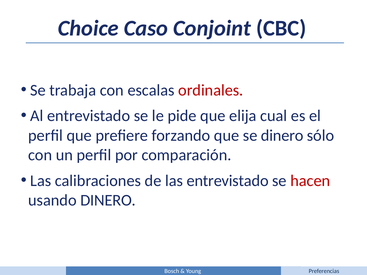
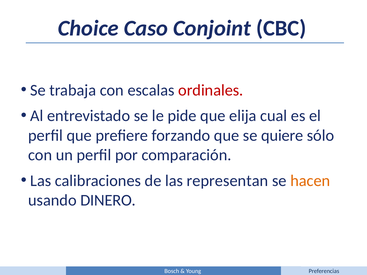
se dinero: dinero -> quiere
las entrevistado: entrevistado -> representan
hacen colour: red -> orange
